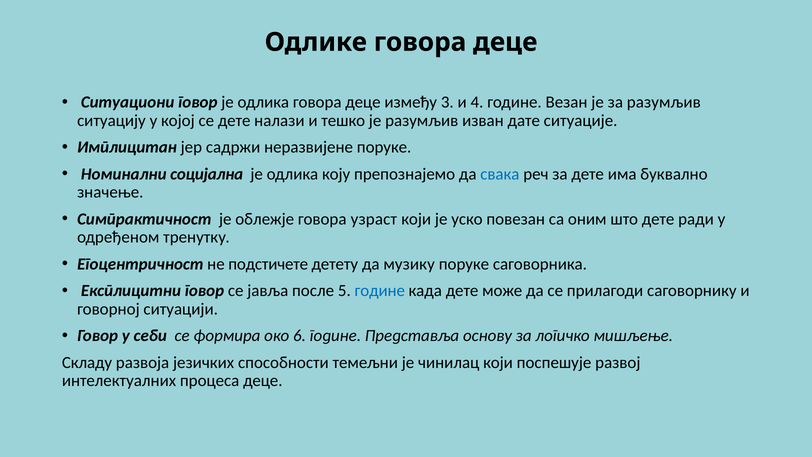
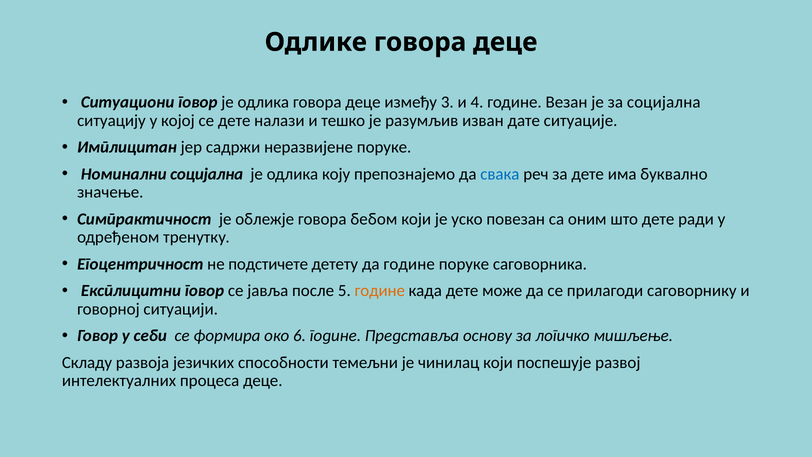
за разумљив: разумљив -> социјална
узраст: узраст -> бебом
да музику: музику -> године
године at (380, 291) colour: blue -> orange
